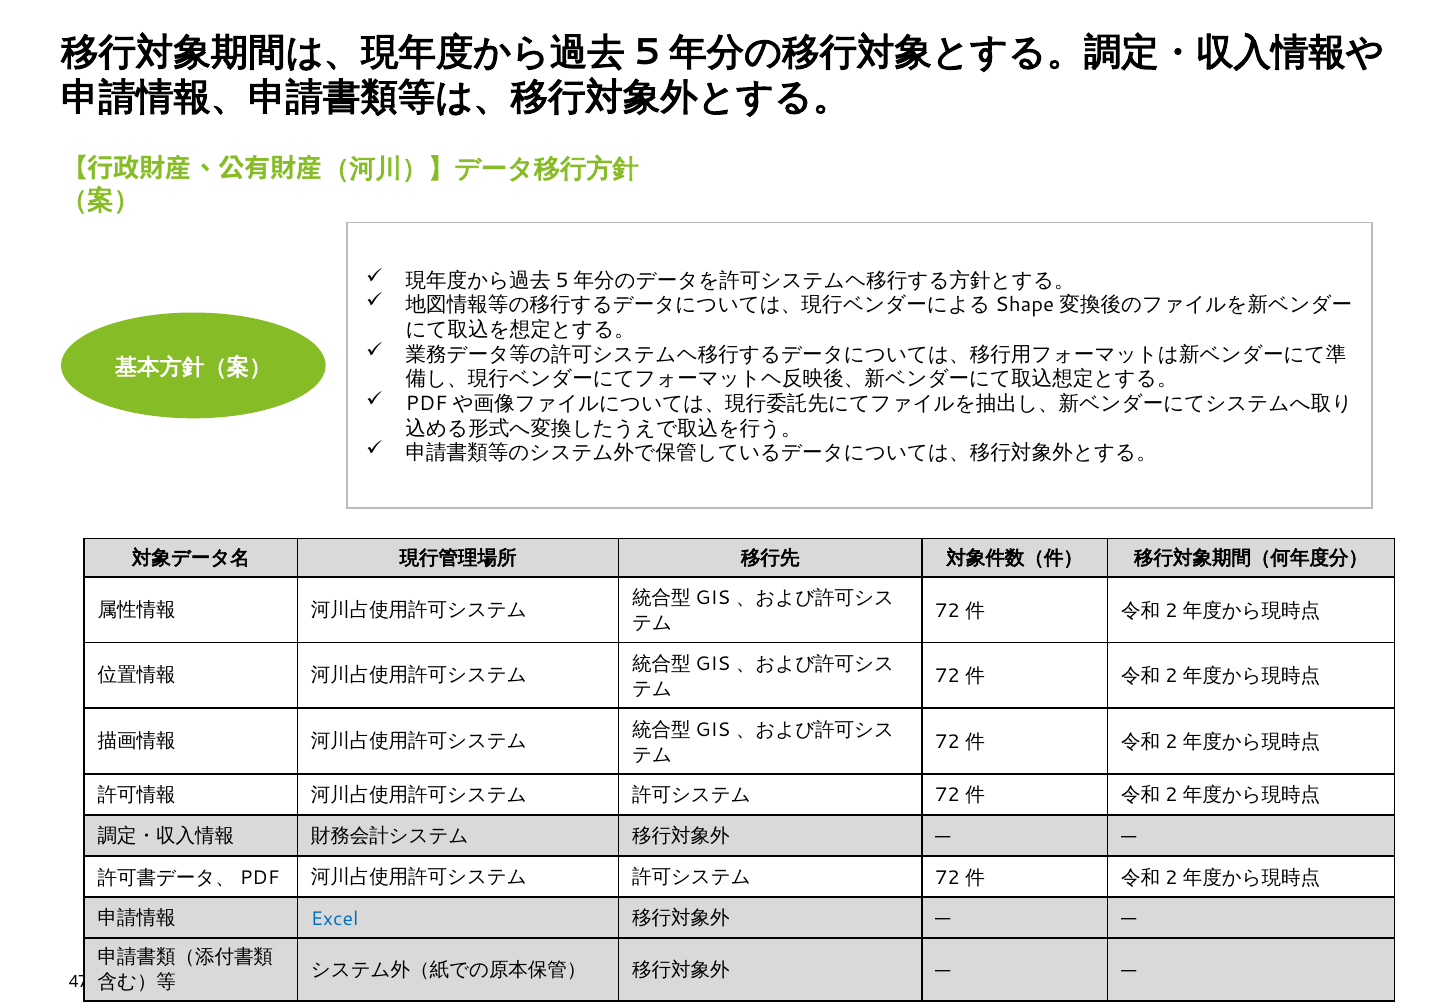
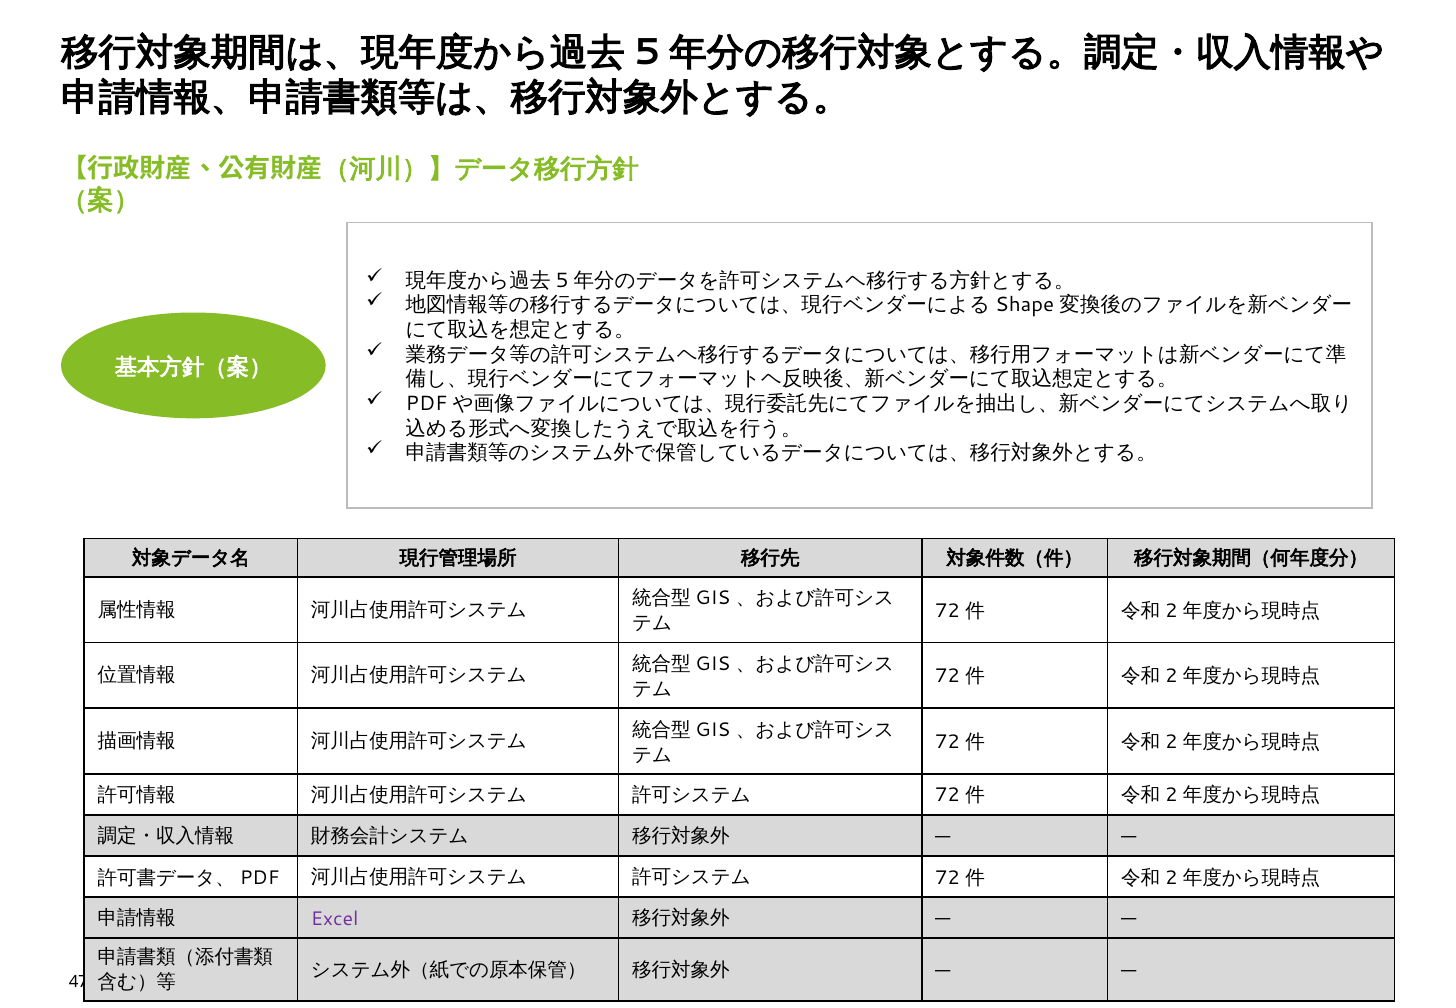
Excel colour: blue -> purple
